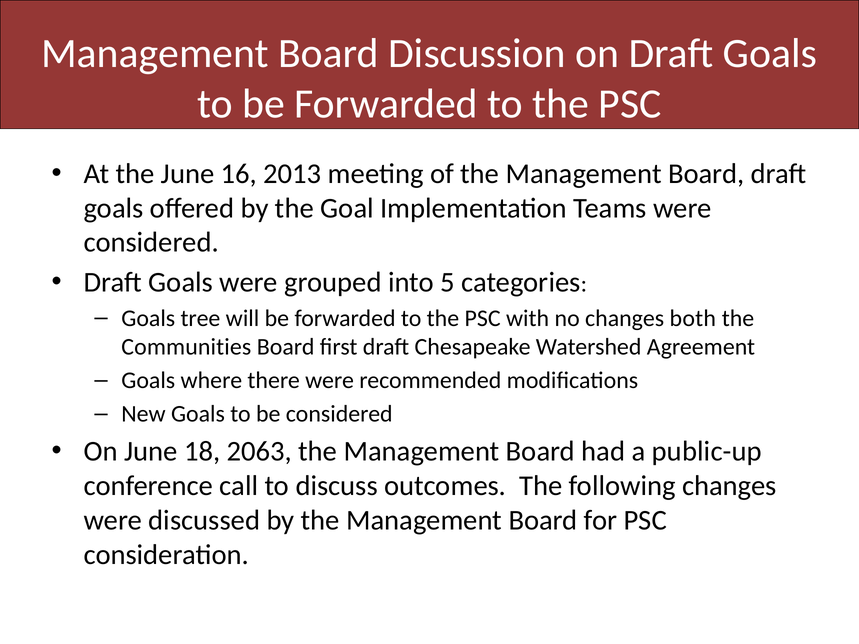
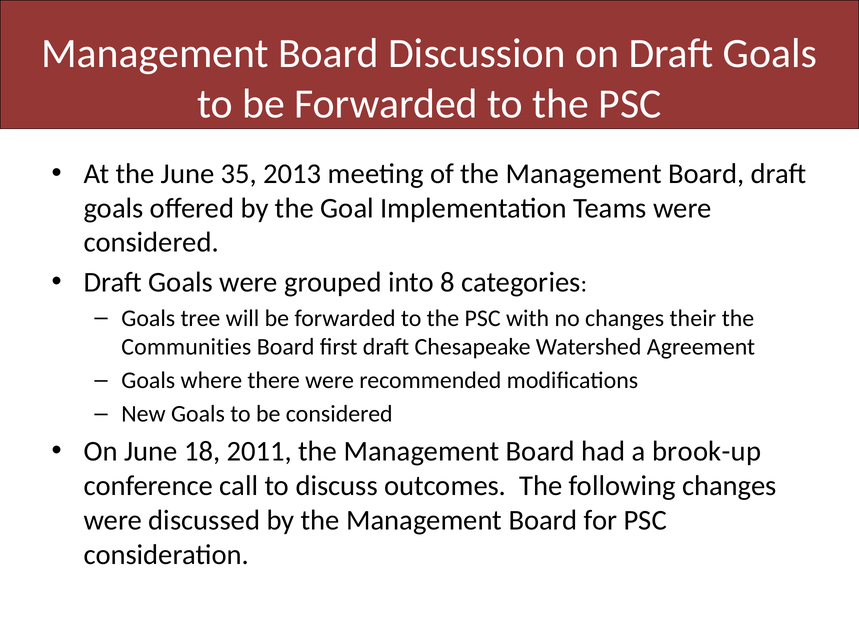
16: 16 -> 35
5: 5 -> 8
both: both -> their
2063: 2063 -> 2011
public-up: public-up -> brook-up
